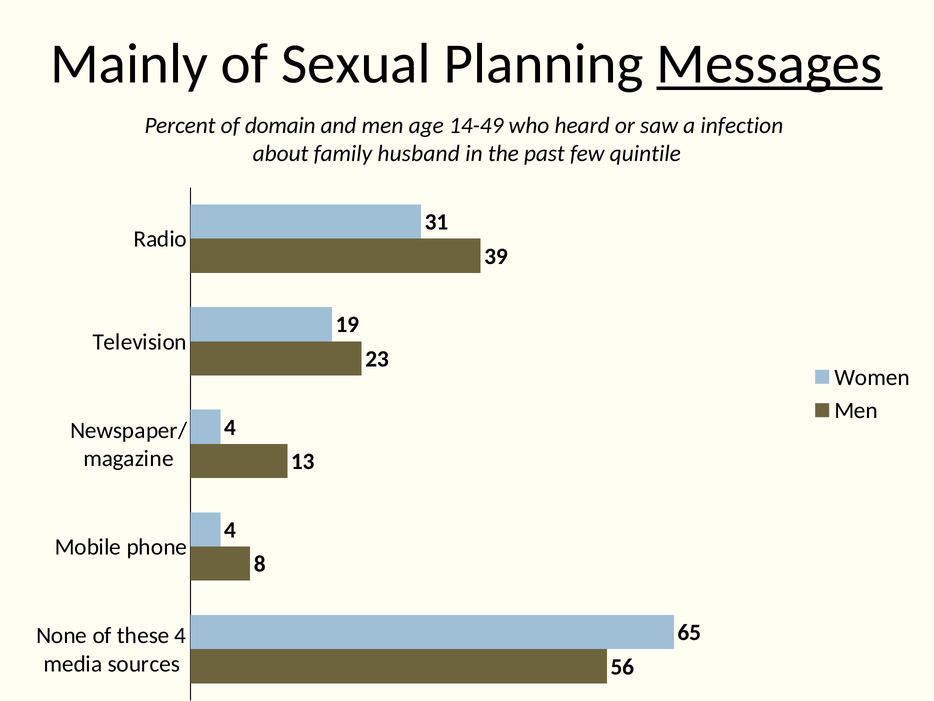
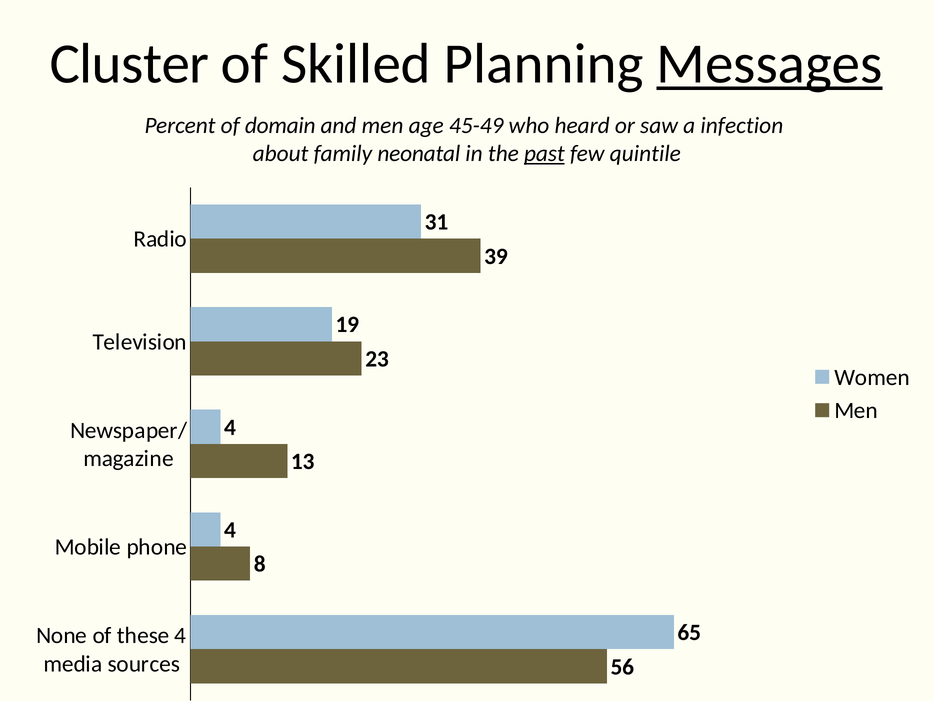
Mainly: Mainly -> Cluster
Sexual: Sexual -> Skilled
14-49: 14-49 -> 45-49
husband: husband -> neonatal
past underline: none -> present
